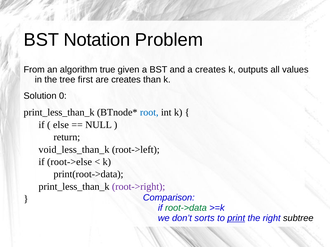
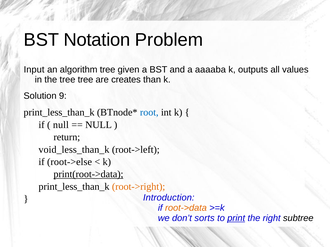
From: From -> Input
algorithm true: true -> tree
a creates: creates -> aaaaba
tree first: first -> tree
0: 0 -> 9
else at (61, 125): else -> null
print(root->data underline: none -> present
root->right colour: purple -> orange
Comparison: Comparison -> Introduction
root->data colour: green -> orange
